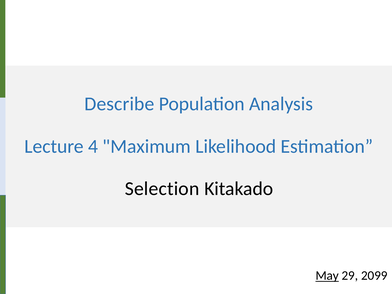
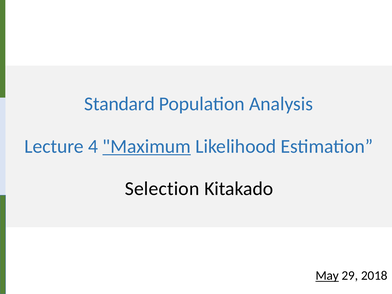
Describe: Describe -> Standard
Maximum underline: none -> present
2099: 2099 -> 2018
